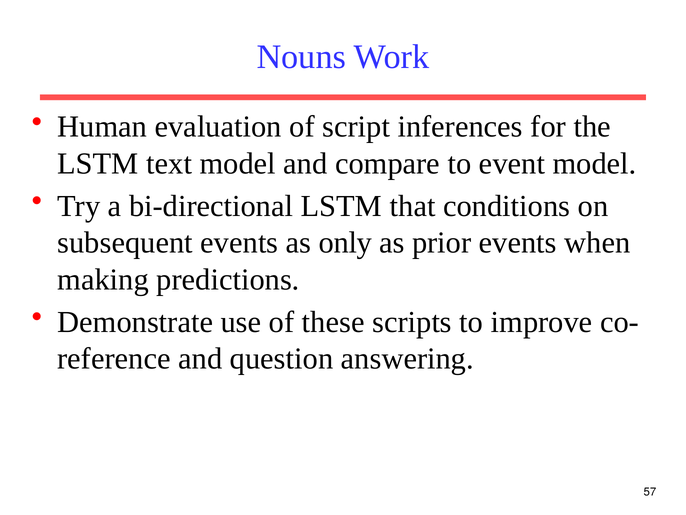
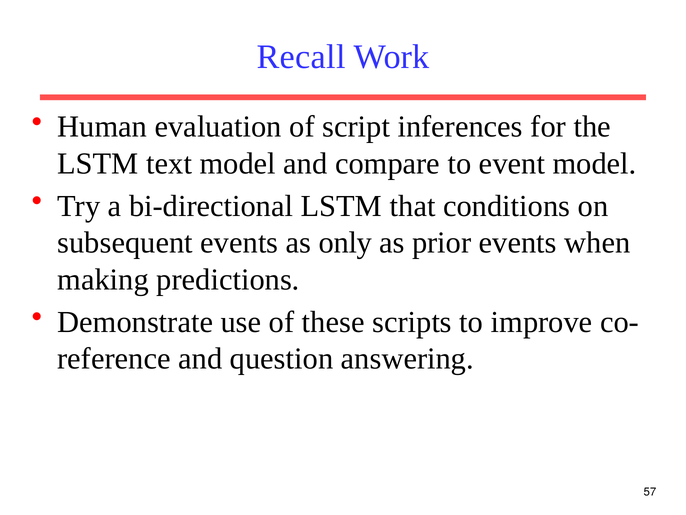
Nouns: Nouns -> Recall
